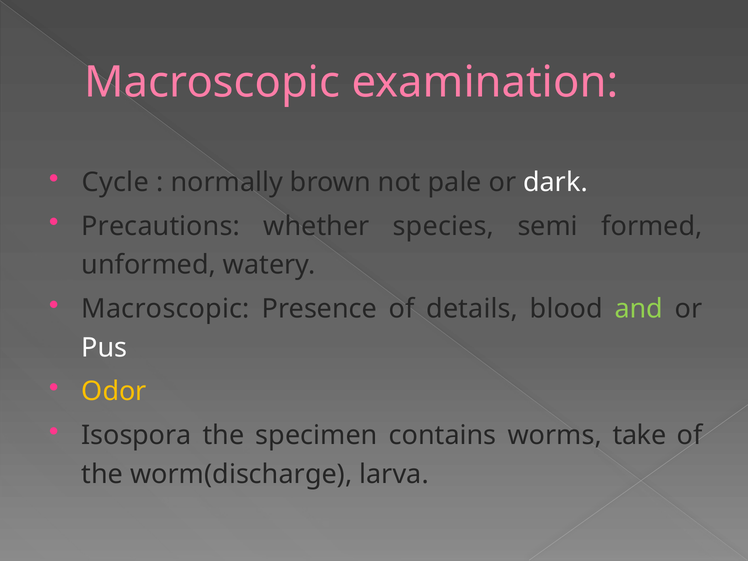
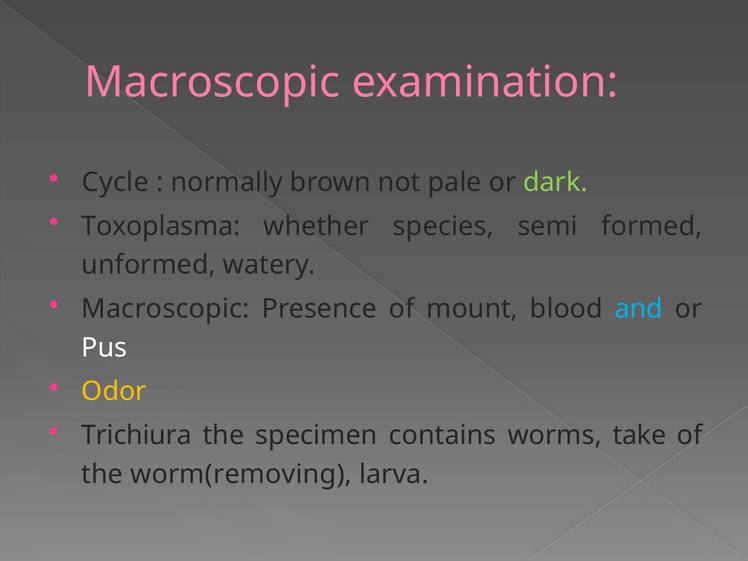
dark colour: white -> light green
Precautions: Precautions -> Toxoplasma
details: details -> mount
and colour: light green -> light blue
Isospora: Isospora -> Trichiura
worm(discharge: worm(discharge -> worm(removing
